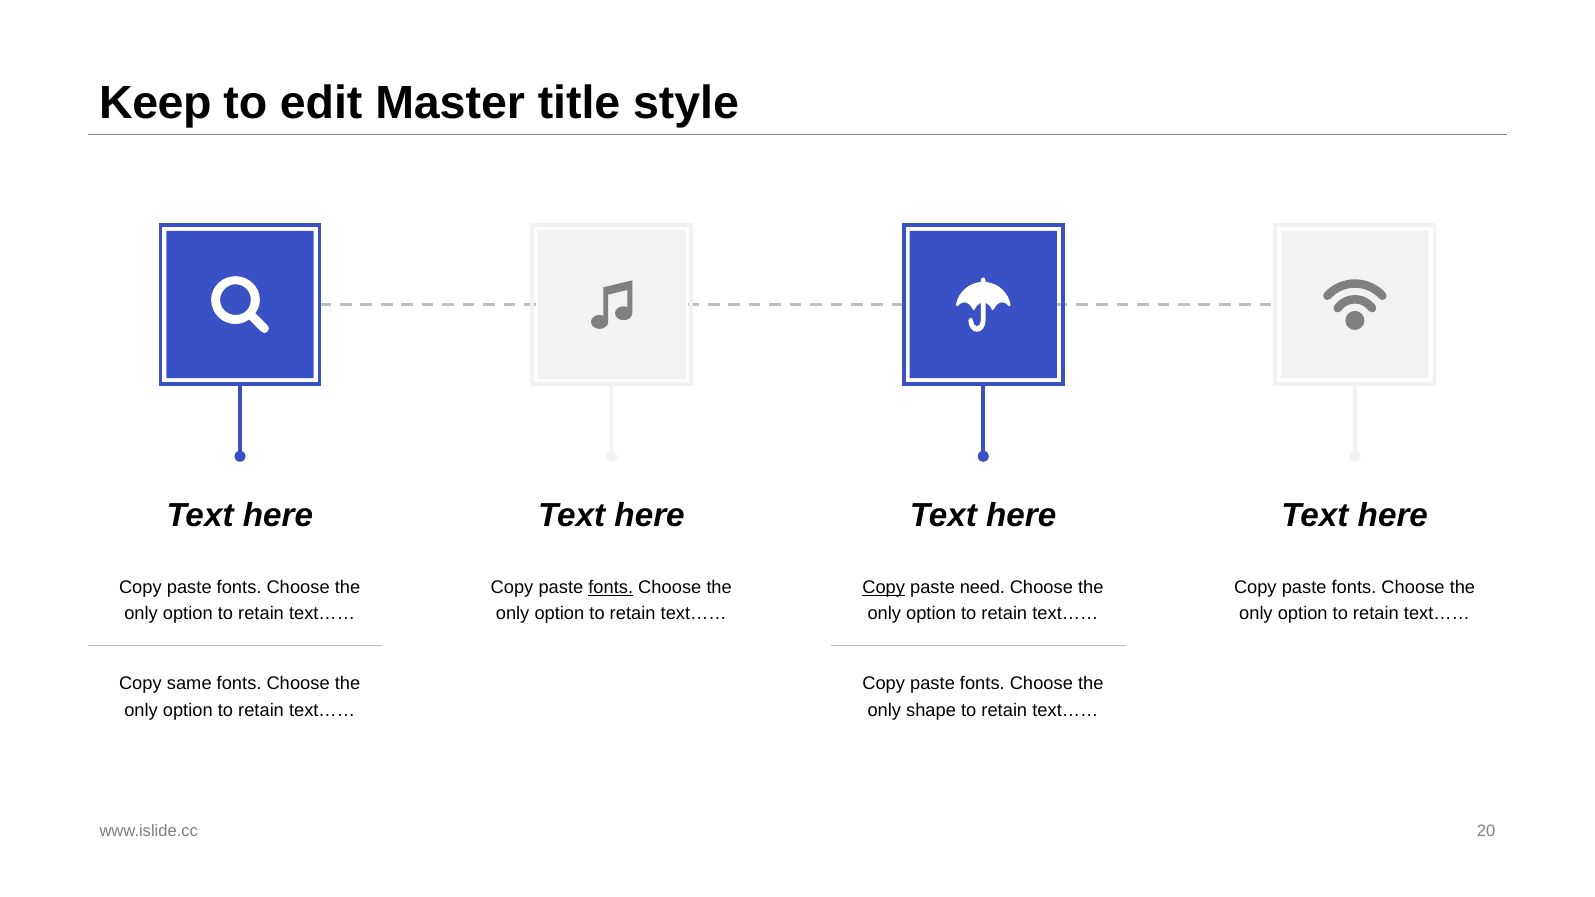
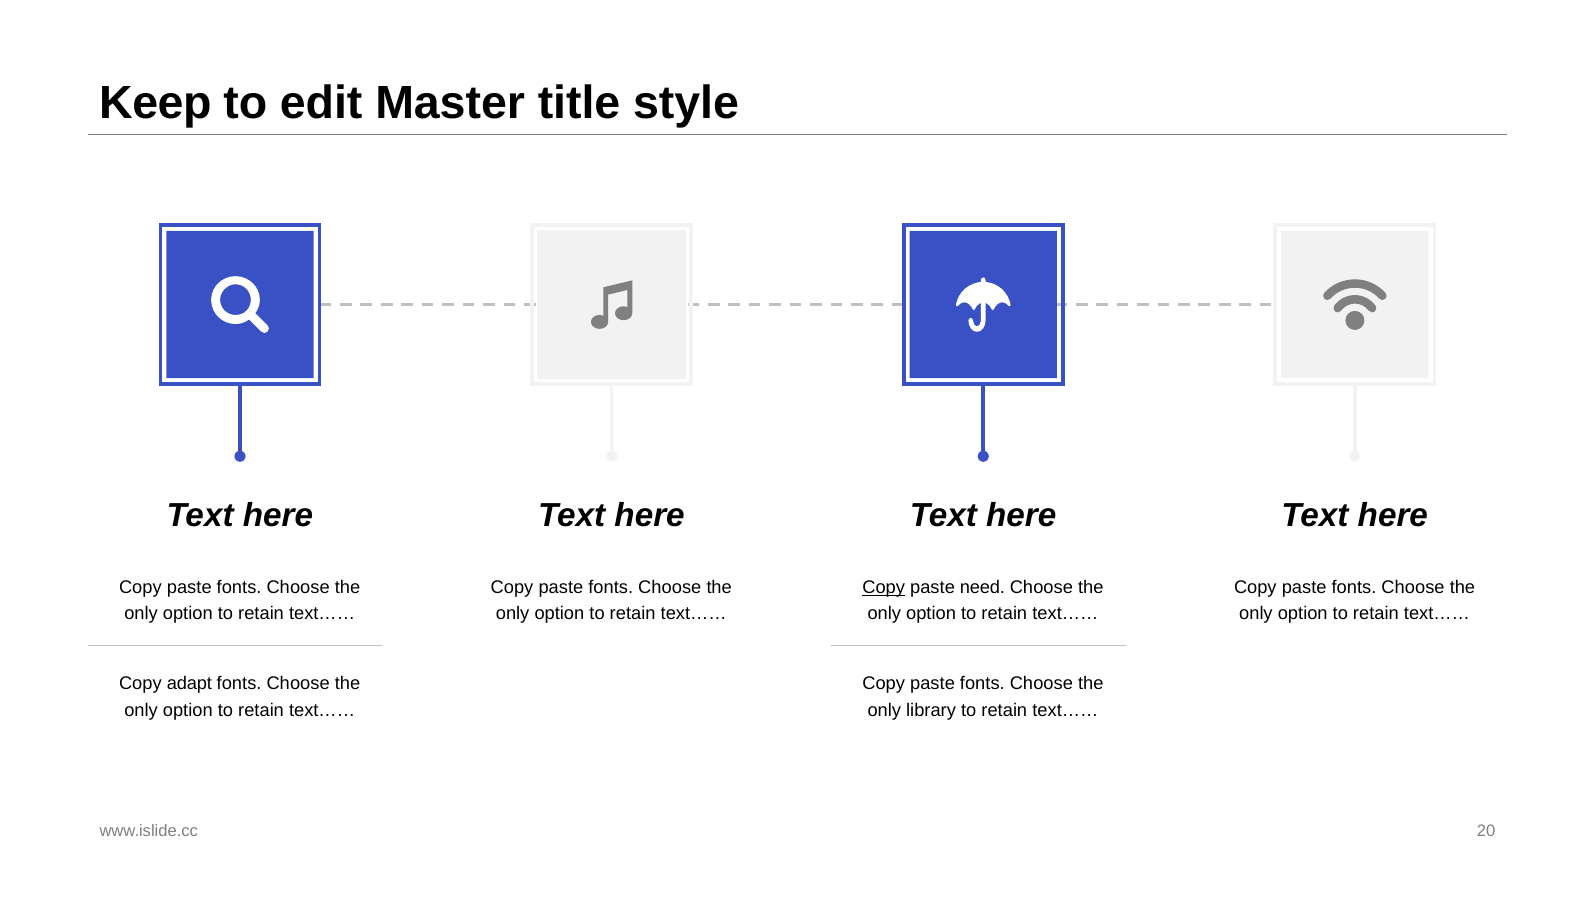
fonts at (611, 587) underline: present -> none
same: same -> adapt
shape: shape -> library
